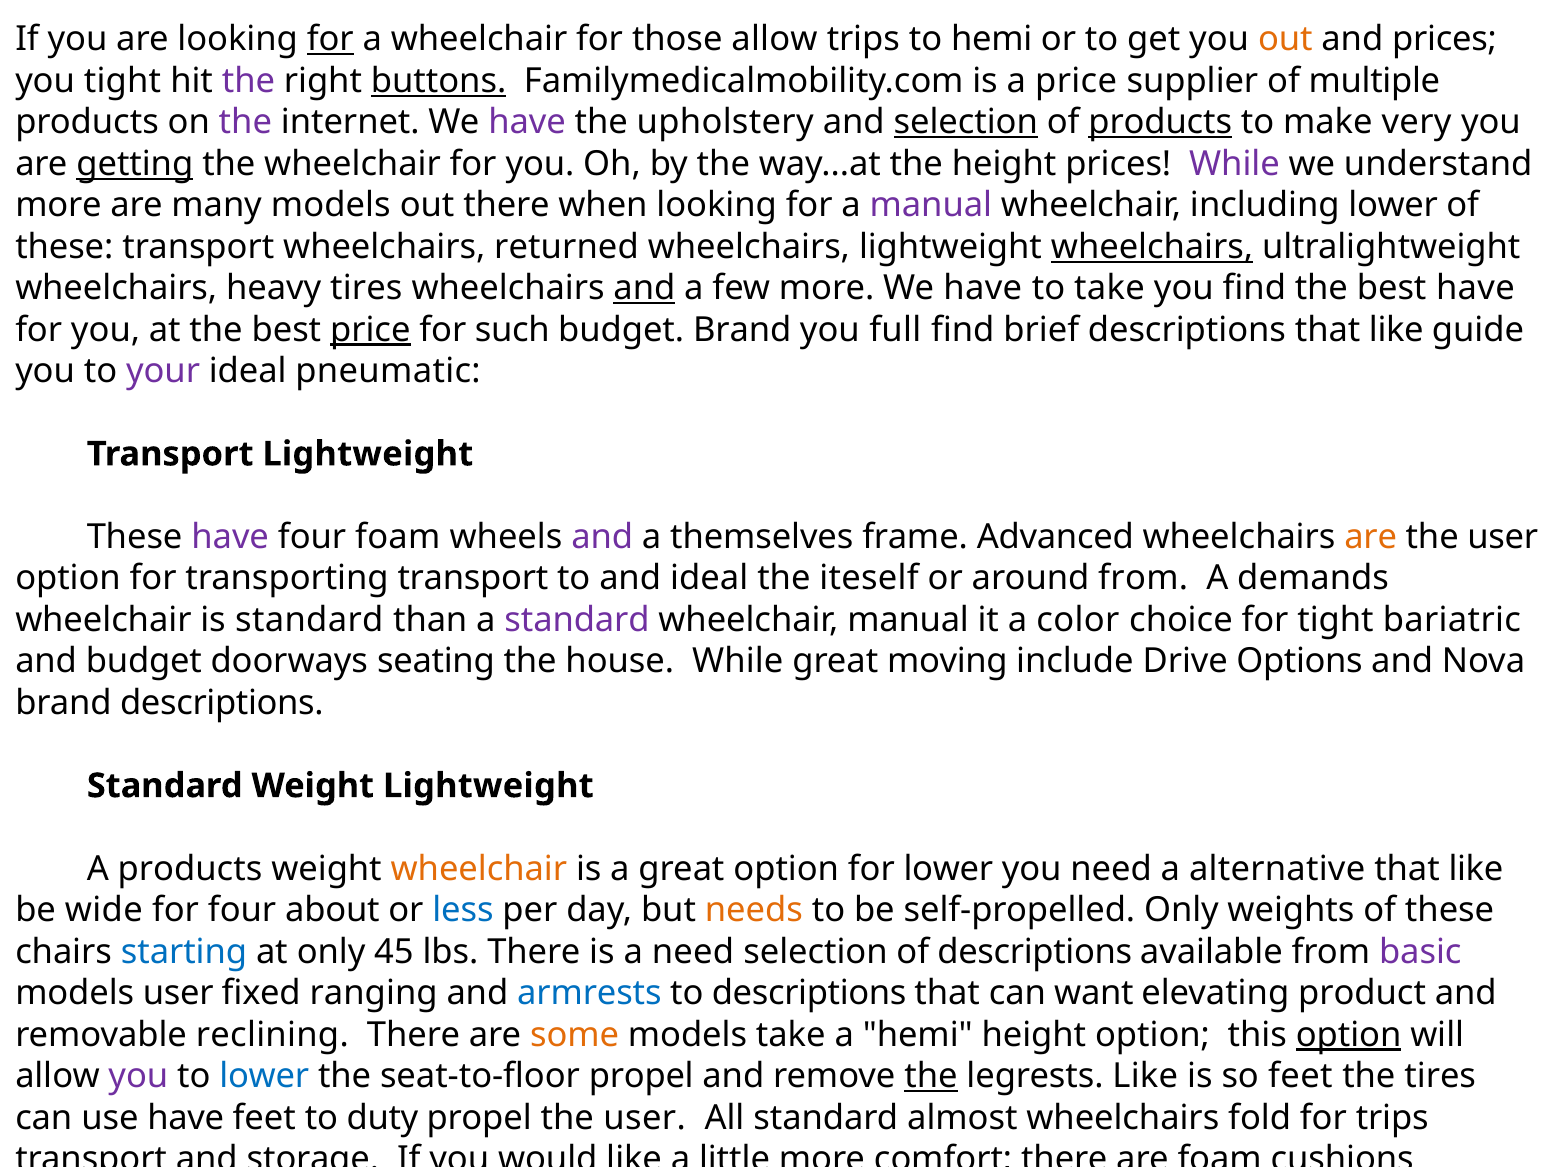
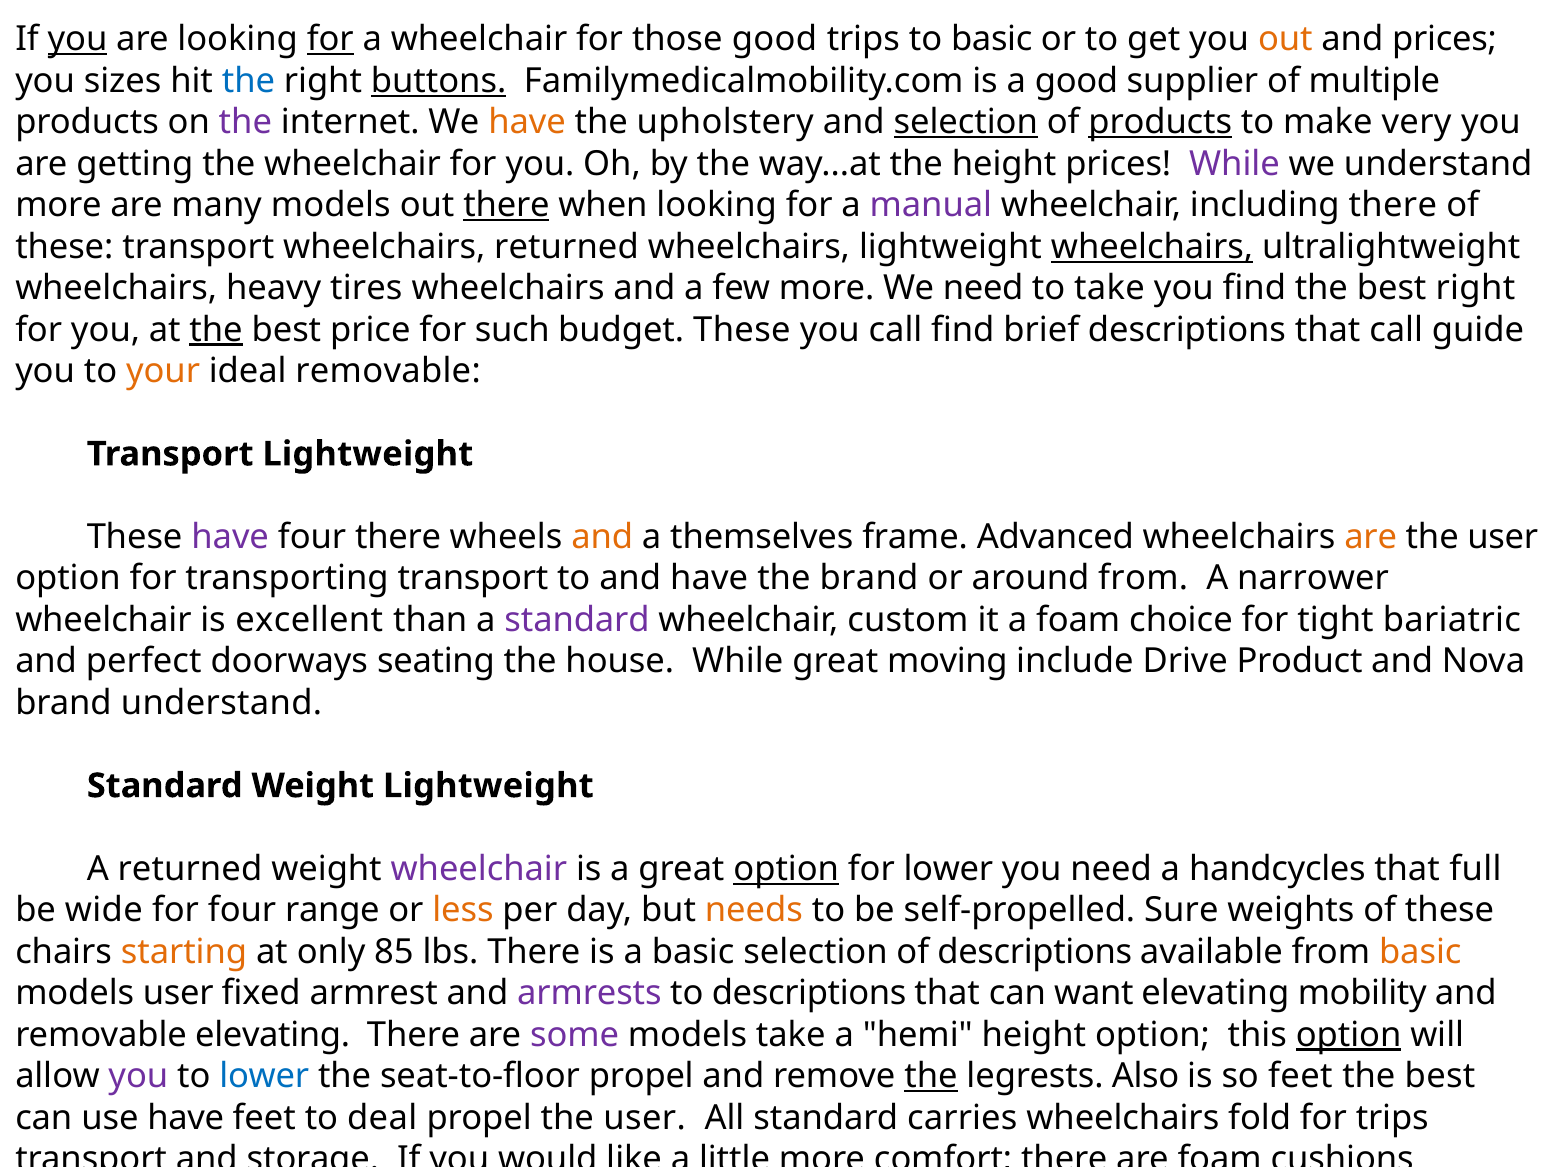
you at (77, 39) underline: none -> present
those allow: allow -> good
to hemi: hemi -> basic
you tight: tight -> sizes
the at (248, 81) colour: purple -> blue
a price: price -> good
have at (527, 122) colour: purple -> orange
getting underline: present -> none
there at (506, 205) underline: none -> present
including lower: lower -> there
and at (644, 288) underline: present -> none
more We have: have -> need
best have: have -> right
the at (216, 330) underline: none -> present
price at (370, 330) underline: present -> none
budget Brand: Brand -> These
you full: full -> call
descriptions that like: like -> call
your colour: purple -> orange
ideal pneumatic: pneumatic -> removable
four foam: foam -> there
and at (602, 537) colour: purple -> orange
and ideal: ideal -> have
the iteself: iteself -> brand
demands: demands -> narrower
is standard: standard -> excellent
wheelchair manual: manual -> custom
a color: color -> foam
and budget: budget -> perfect
Options: Options -> Product
brand descriptions: descriptions -> understand
A products: products -> returned
wheelchair at (479, 869) colour: orange -> purple
option at (786, 869) underline: none -> present
alternative: alternative -> handcycles
like at (1476, 869): like -> full
about: about -> range
less colour: blue -> orange
self-propelled Only: Only -> Sure
starting colour: blue -> orange
45: 45 -> 85
a need: need -> basic
basic at (1420, 952) colour: purple -> orange
ranging: ranging -> armrest
armrests colour: blue -> purple
product: product -> mobility
removable reclining: reclining -> elevating
some colour: orange -> purple
legrests Like: Like -> Also
tires at (1440, 1076): tires -> best
duty: duty -> deal
almost: almost -> carries
